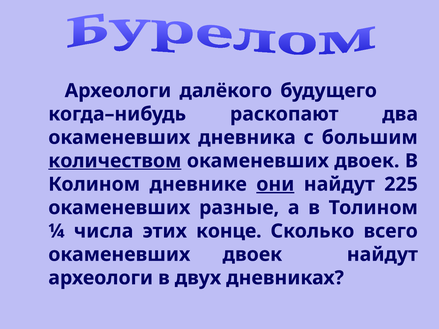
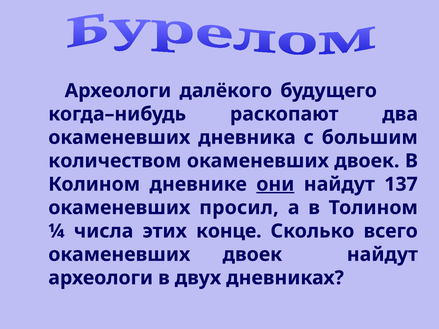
количеством underline: present -> none
225: 225 -> 137
разные: разные -> просил
